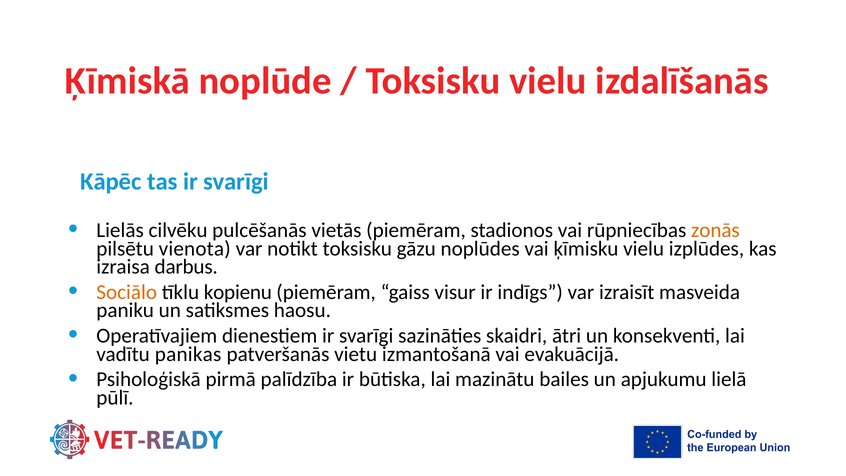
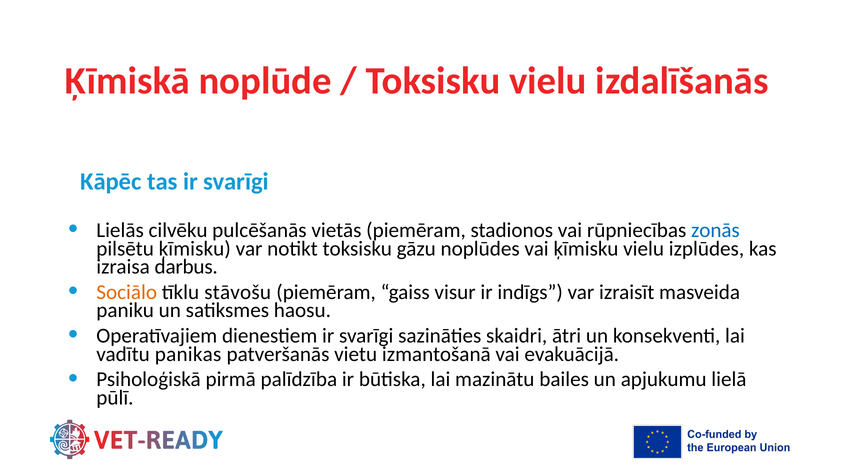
zonās colour: orange -> blue
pilsētu vienota: vienota -> ķīmisku
kopienu: kopienu -> stāvošu
